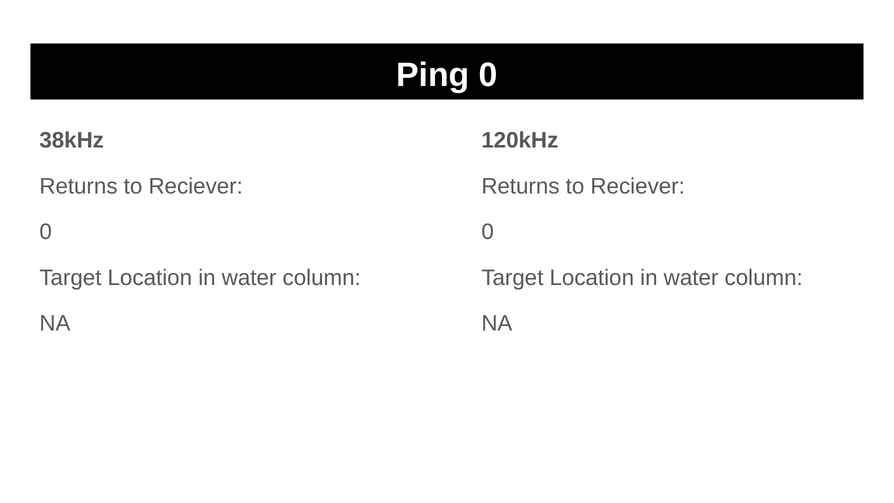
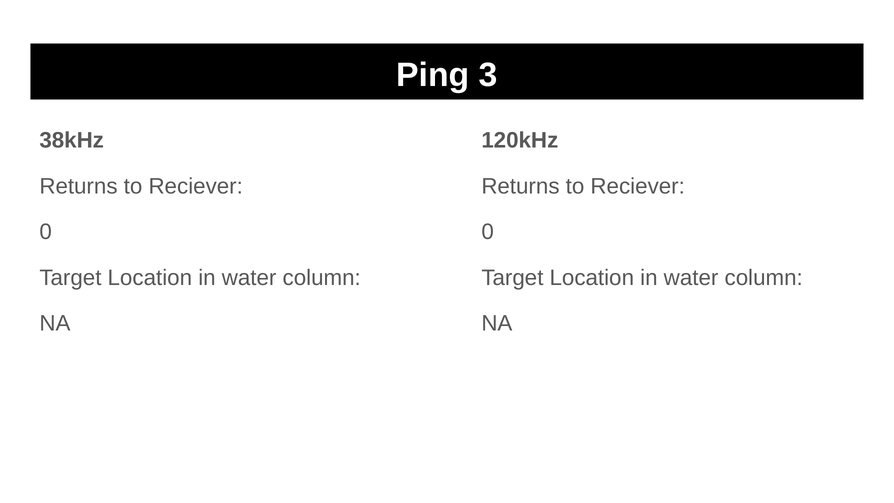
Ping 0: 0 -> 3
